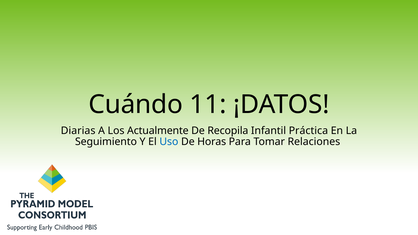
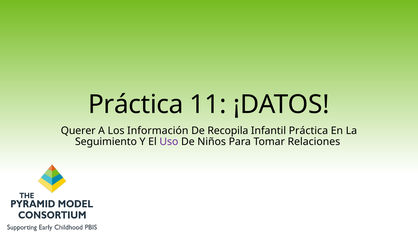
Cuándo at (136, 104): Cuándo -> Práctica
Diarias: Diarias -> Querer
Actualmente: Actualmente -> Información
Uso colour: blue -> purple
Horas: Horas -> Niños
